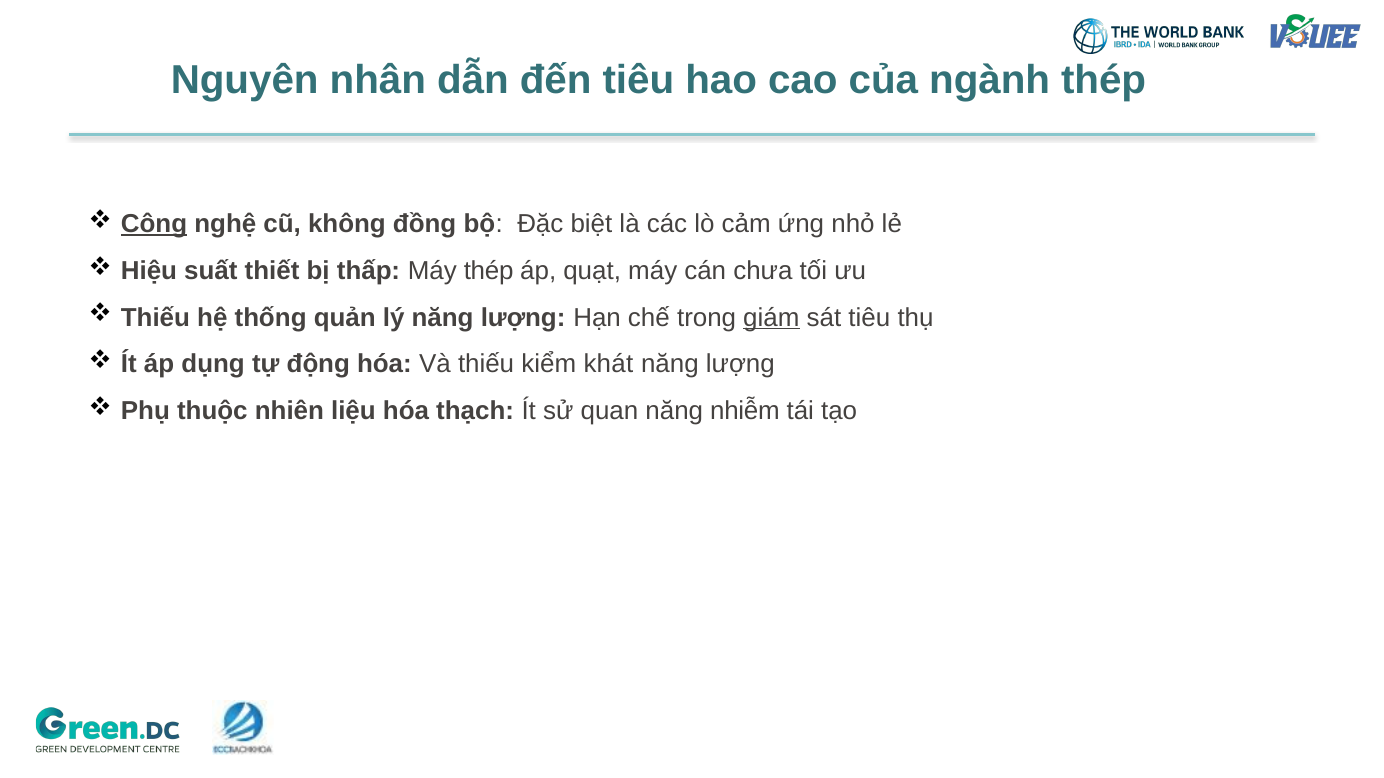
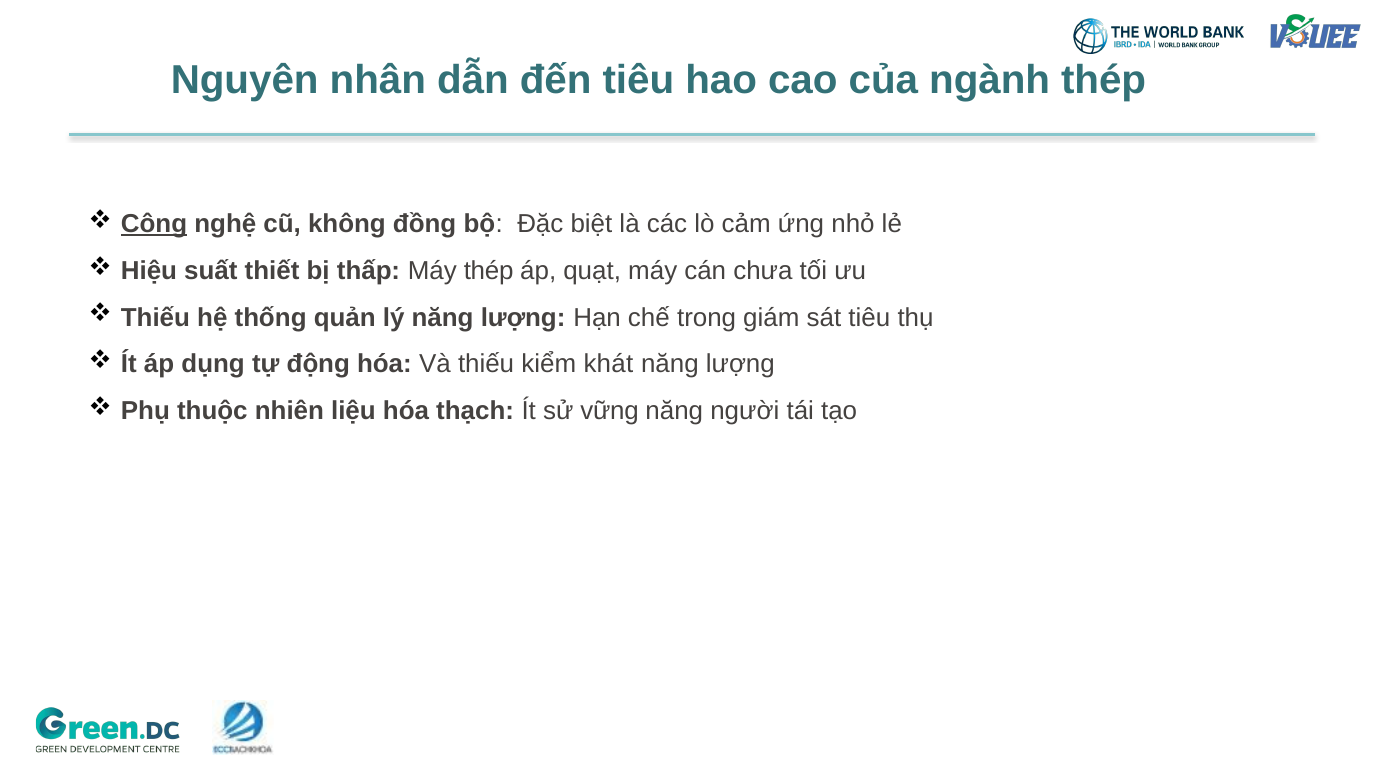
giám underline: present -> none
quan: quan -> vững
nhiễm: nhiễm -> người
